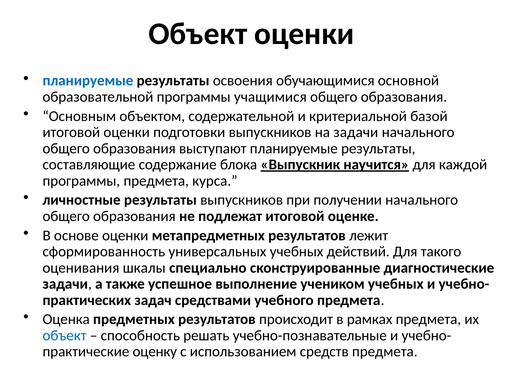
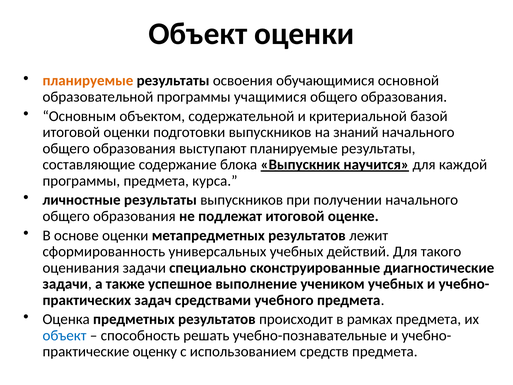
планируемые at (88, 81) colour: blue -> orange
на задачи: задачи -> знаний
оценивания шкалы: шкалы -> задачи
